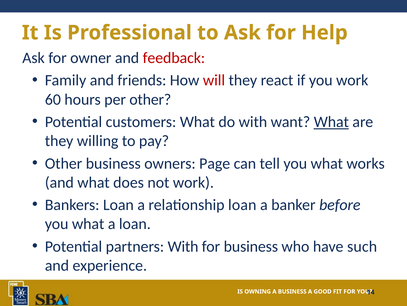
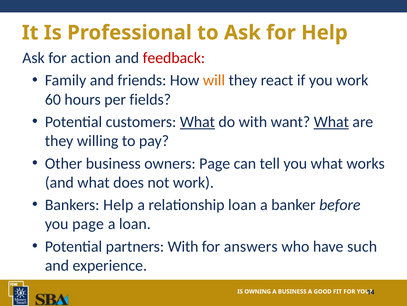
owner: owner -> action
will colour: red -> orange
per other: other -> fields
What at (197, 122) underline: none -> present
Bankers Loan: Loan -> Help
what at (88, 223): what -> page
for business: business -> answers
